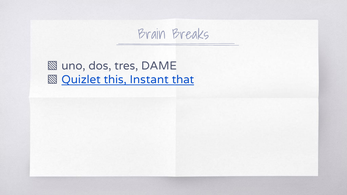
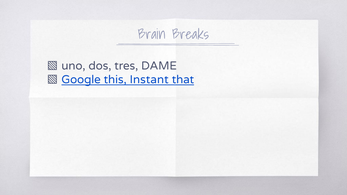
Quizlet: Quizlet -> Google
